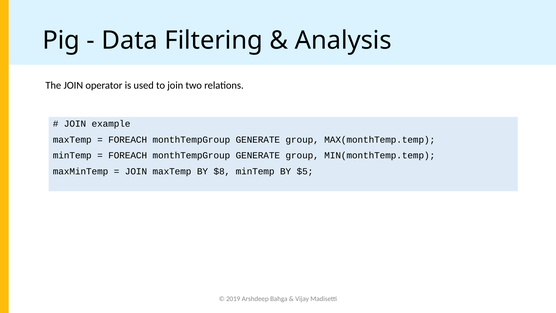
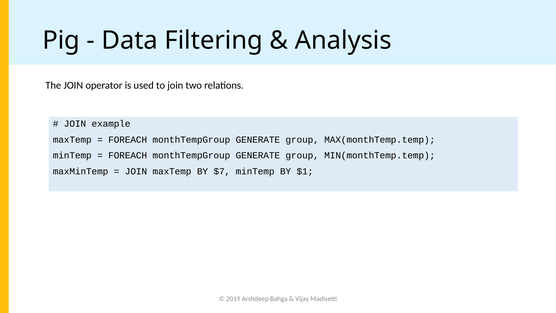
$8: $8 -> $7
$5: $5 -> $1
